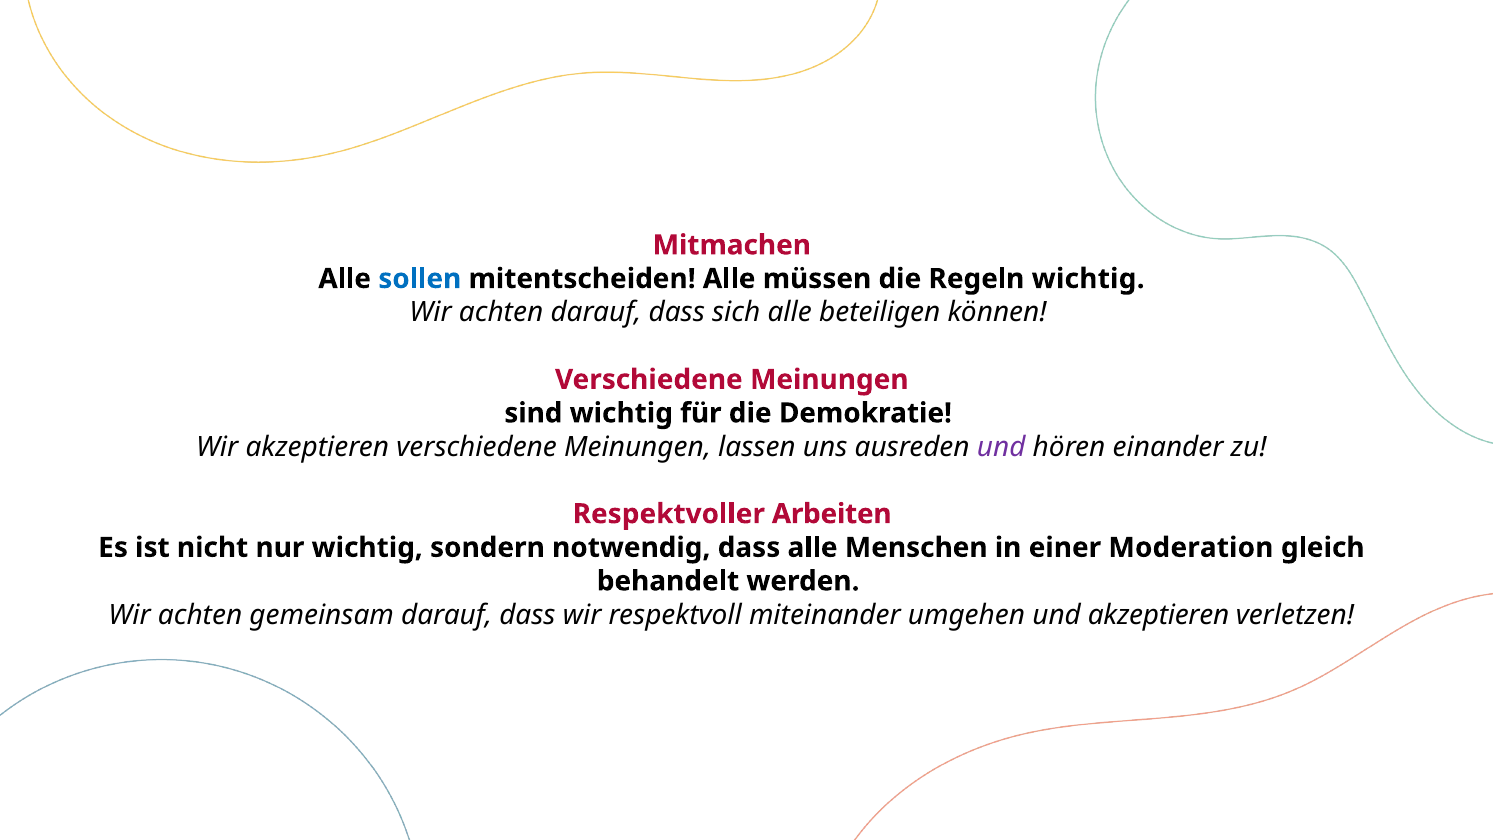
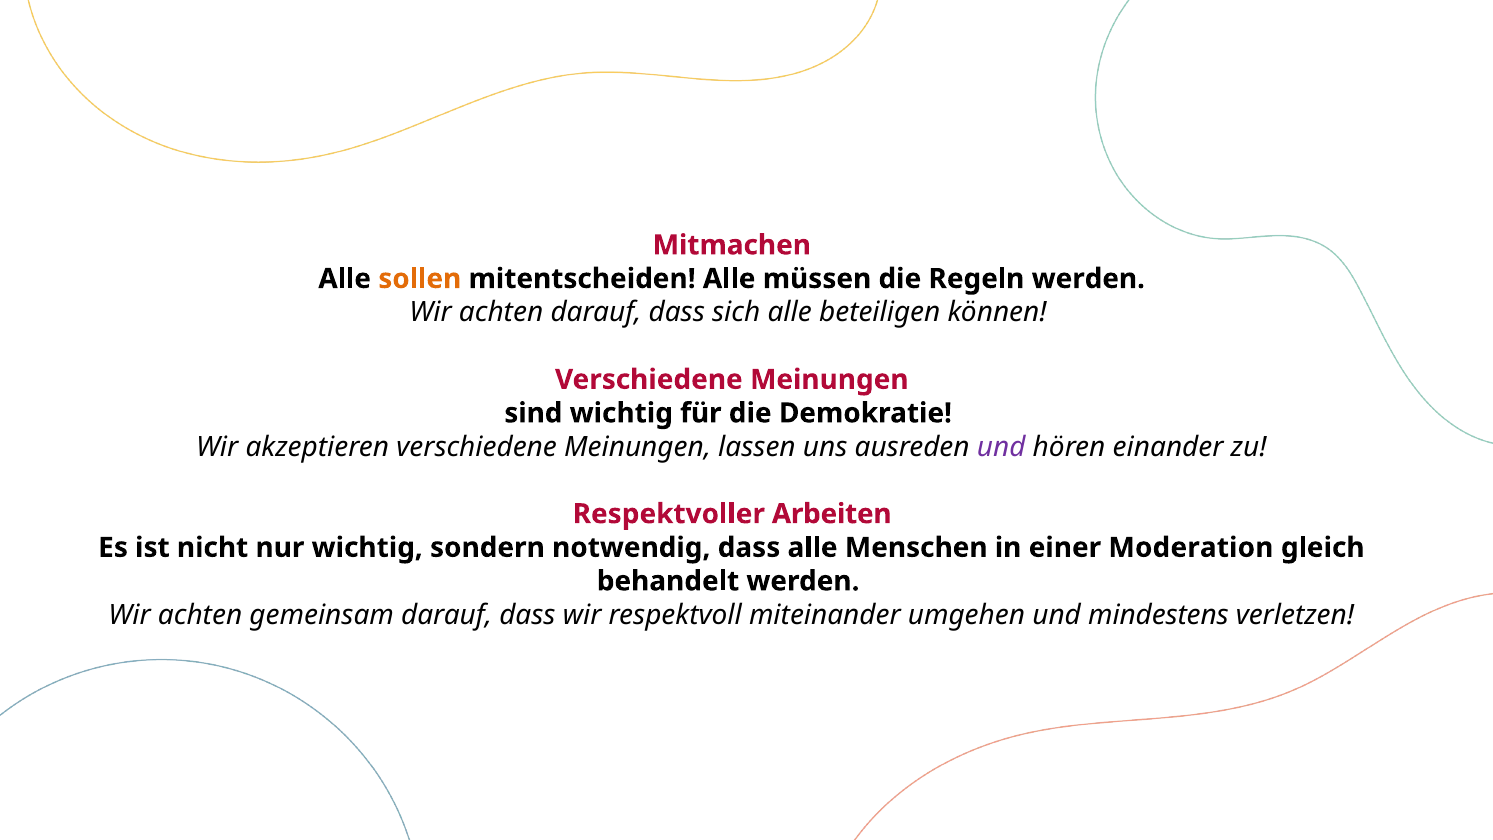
sollen colour: blue -> orange
Regeln wichtig: wichtig -> werden
und akzeptieren: akzeptieren -> mindestens
